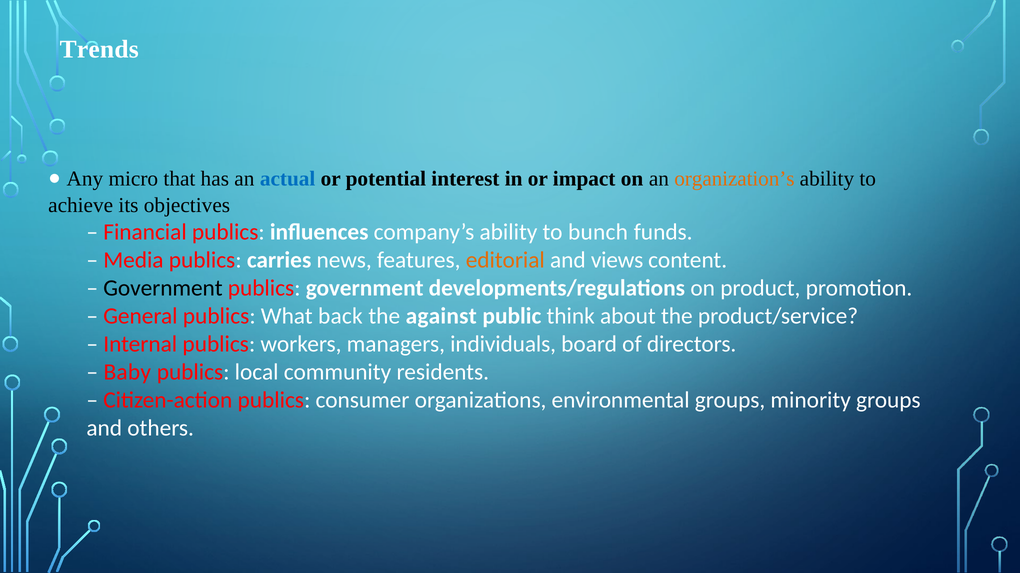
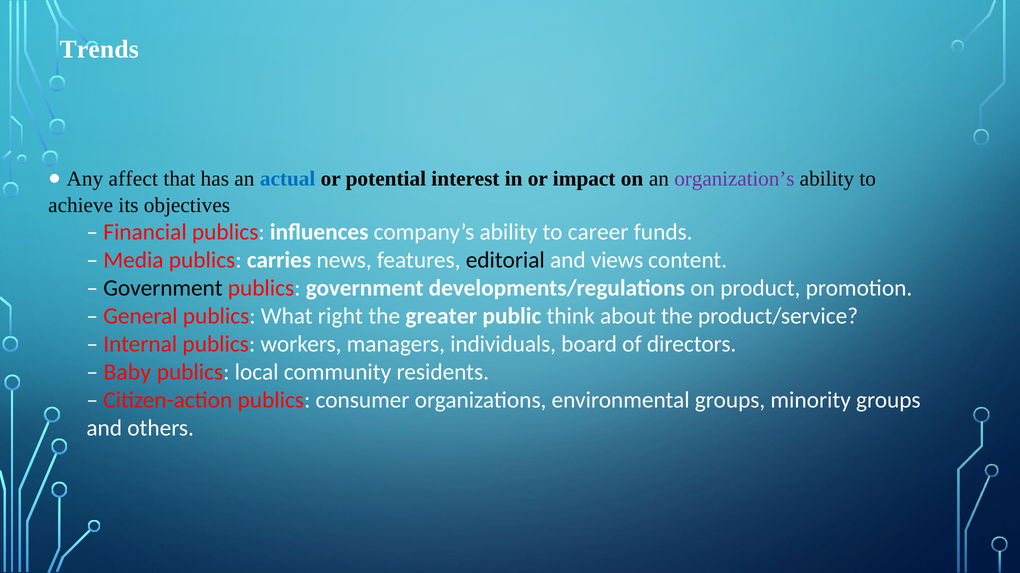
micro: micro -> affect
organization’s colour: orange -> purple
bunch: bunch -> career
editorial colour: orange -> black
back: back -> right
against: against -> greater
